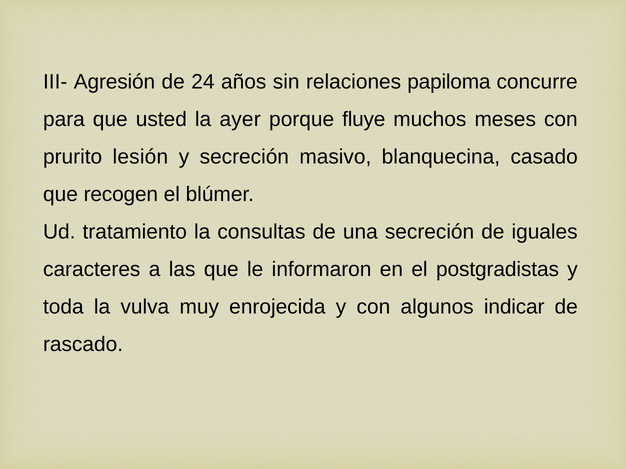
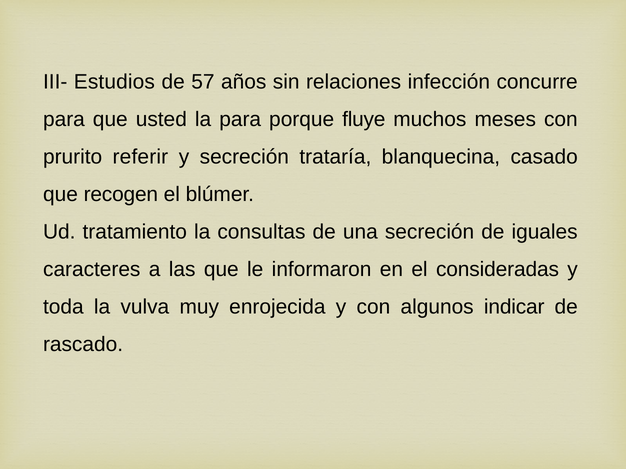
Agresión: Agresión -> Estudios
24: 24 -> 57
papiloma: papiloma -> infección
la ayer: ayer -> para
lesión: lesión -> referir
masivo: masivo -> trataría
postgradistas: postgradistas -> consideradas
